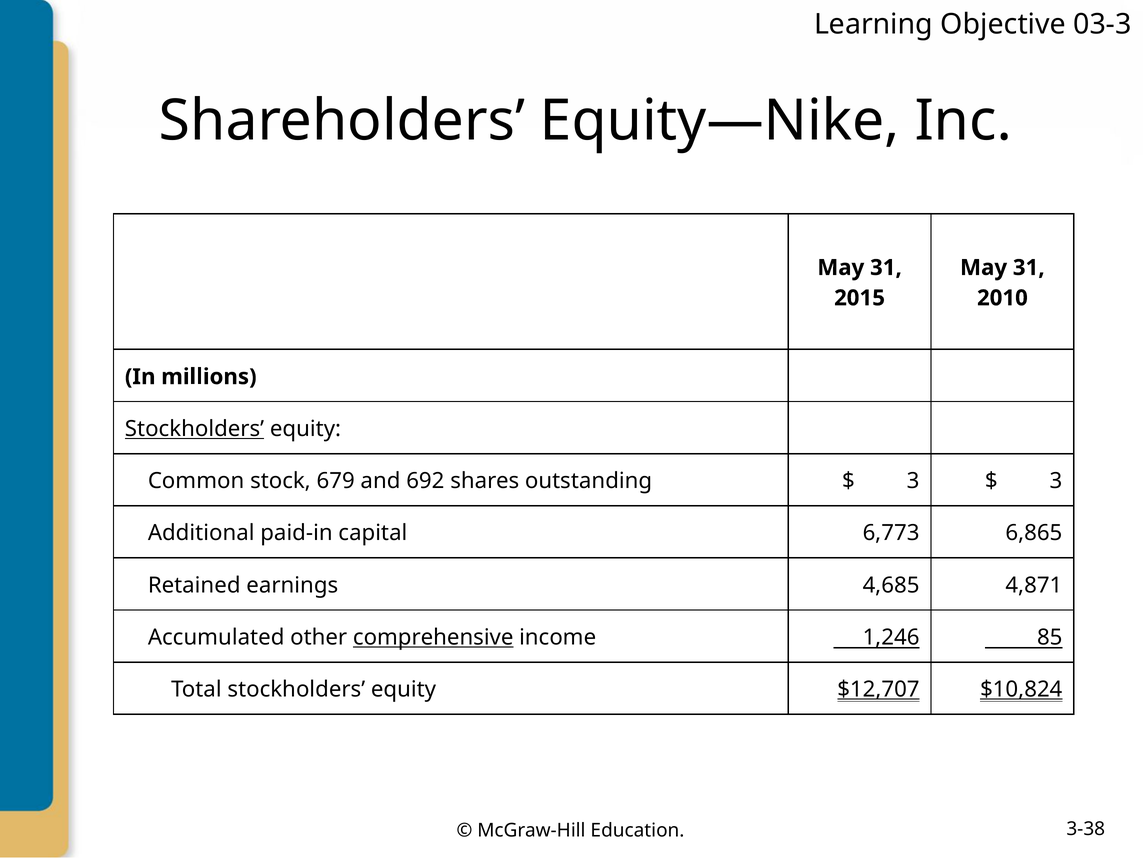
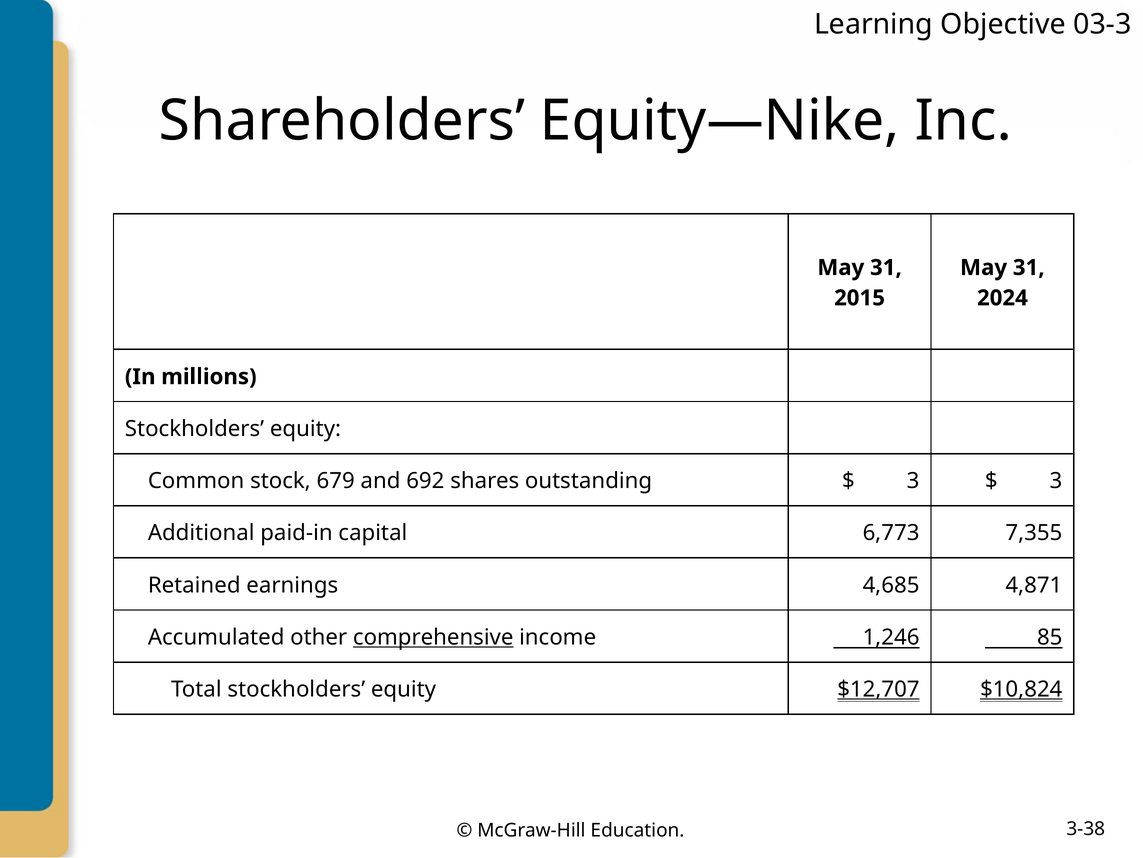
2010: 2010 -> 2024
Stockholders at (194, 429) underline: present -> none
6,865: 6,865 -> 7,355
